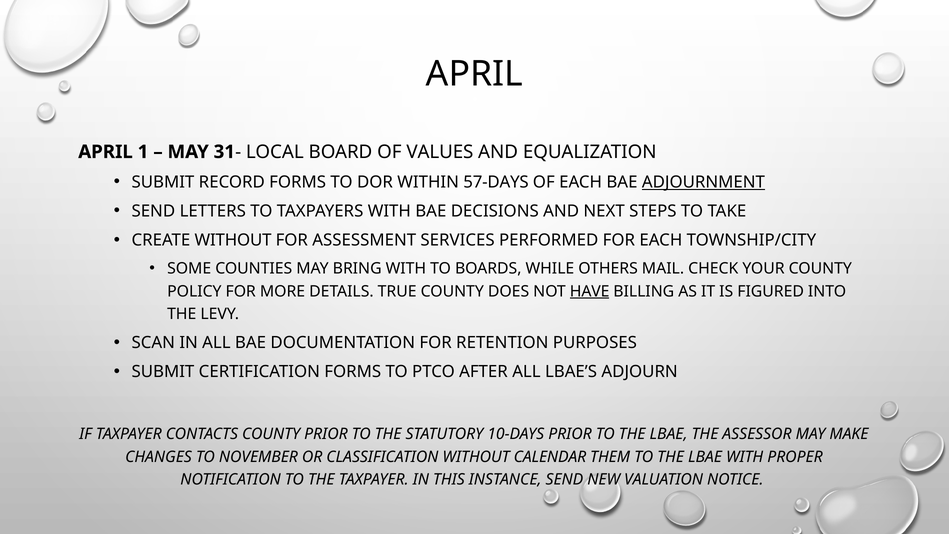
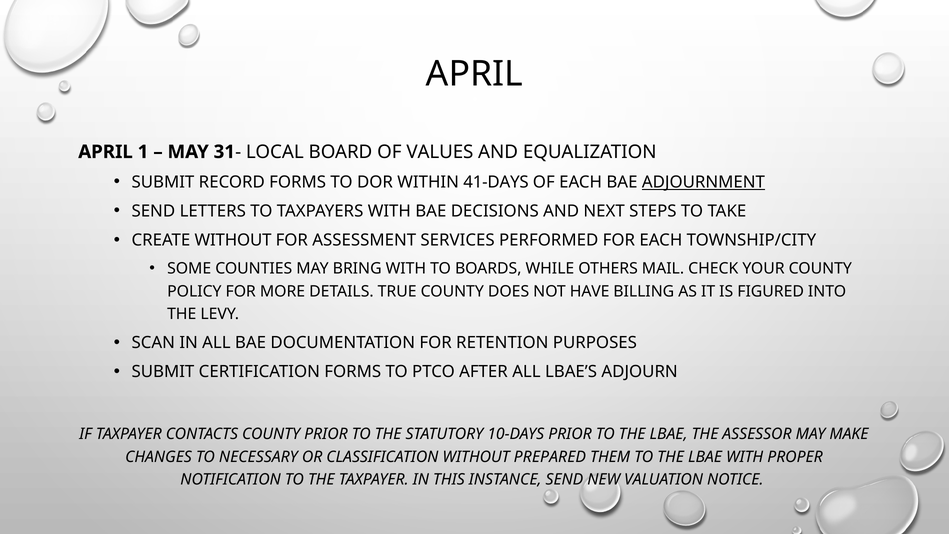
57-DAYS: 57-DAYS -> 41-DAYS
HAVE underline: present -> none
NOVEMBER: NOVEMBER -> NECESSARY
CALENDAR: CALENDAR -> PREPARED
